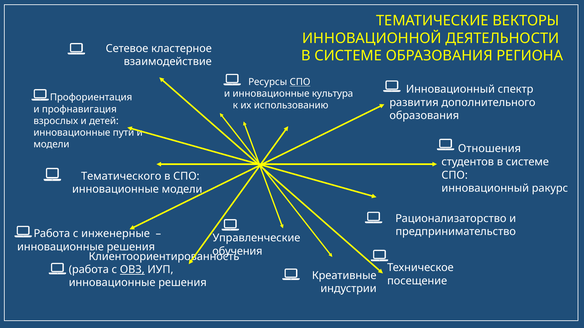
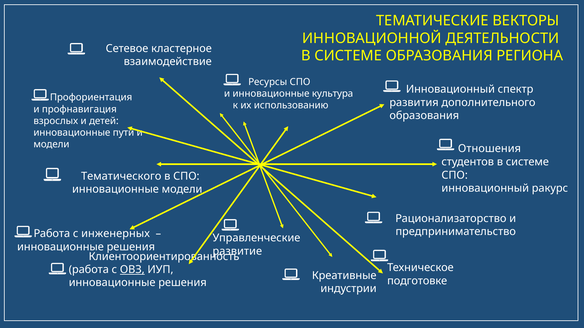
СПО at (300, 82) underline: present -> none
инженерные: инженерные -> инженерных
обучения: обучения -> развитие
посещение: посещение -> подготовке
